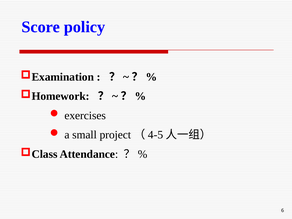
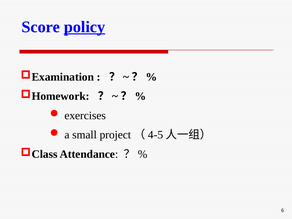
policy underline: none -> present
